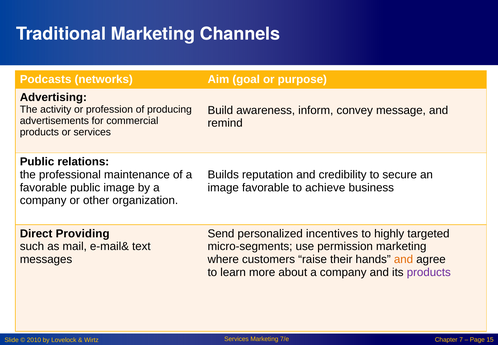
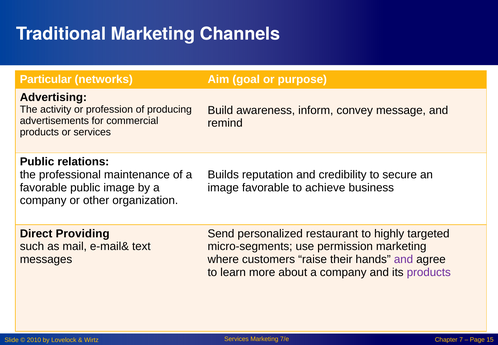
Podcasts: Podcasts -> Particular
incentives: incentives -> restaurant
and at (404, 259) colour: orange -> purple
